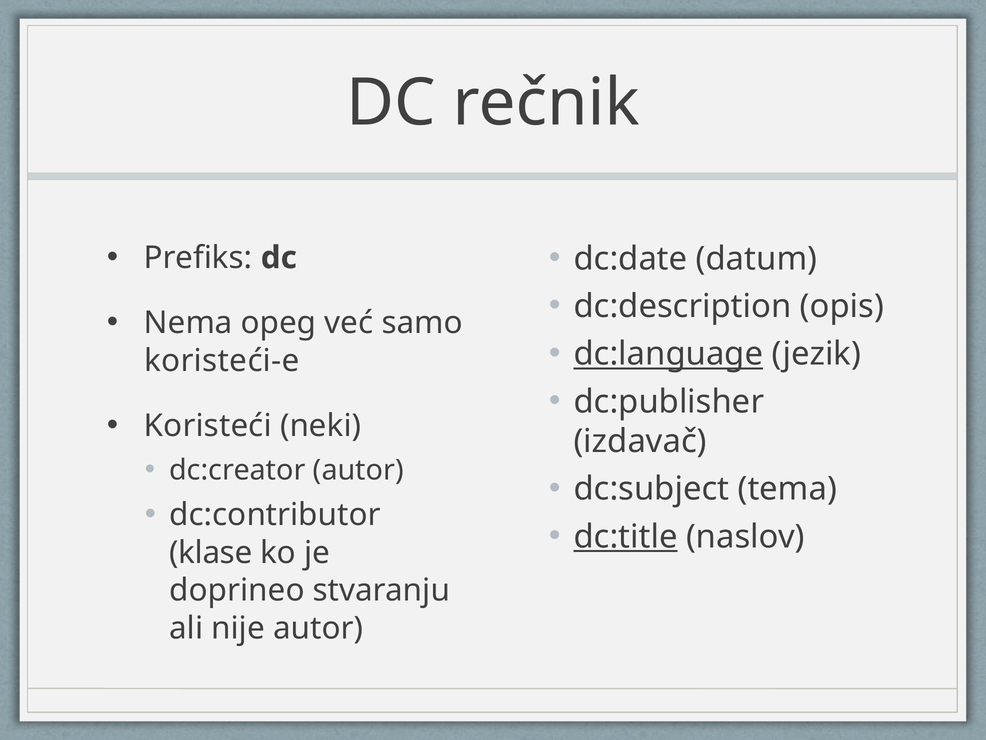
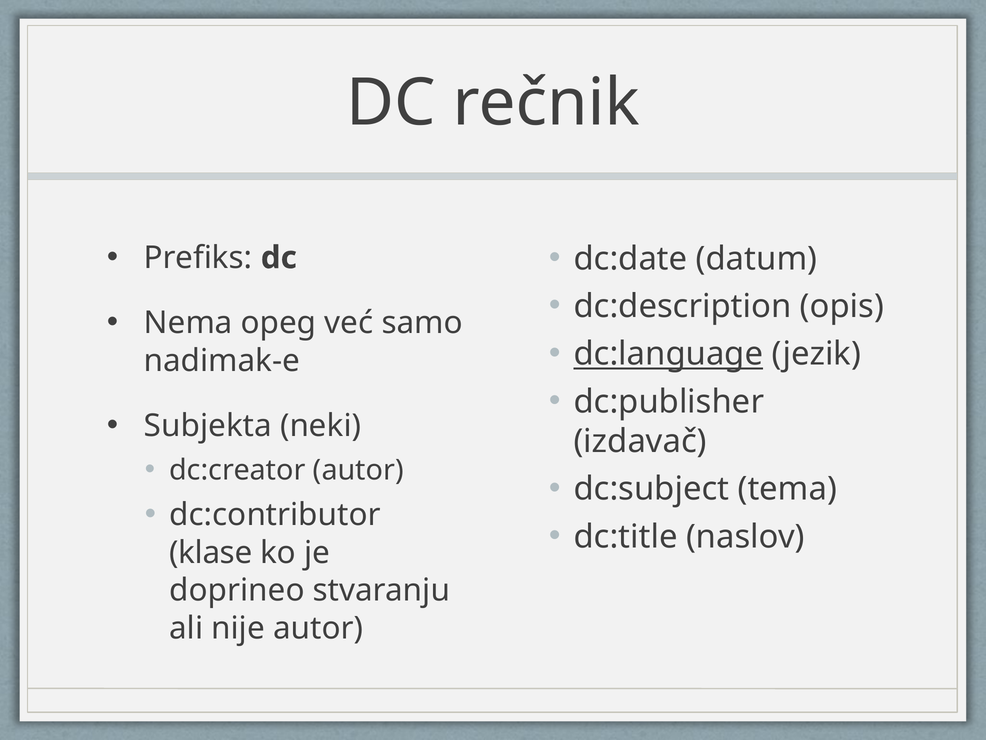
koristeći-e: koristeći-e -> nadimak-e
Koristeći: Koristeći -> Subjekta
dc:title underline: present -> none
